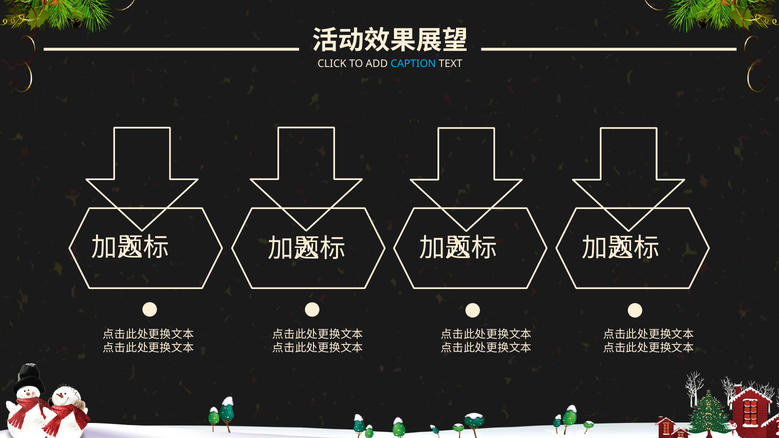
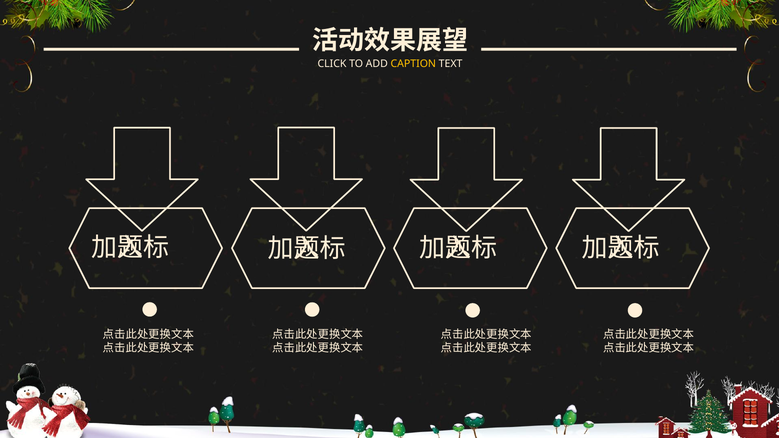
CAPTION colour: light blue -> yellow
